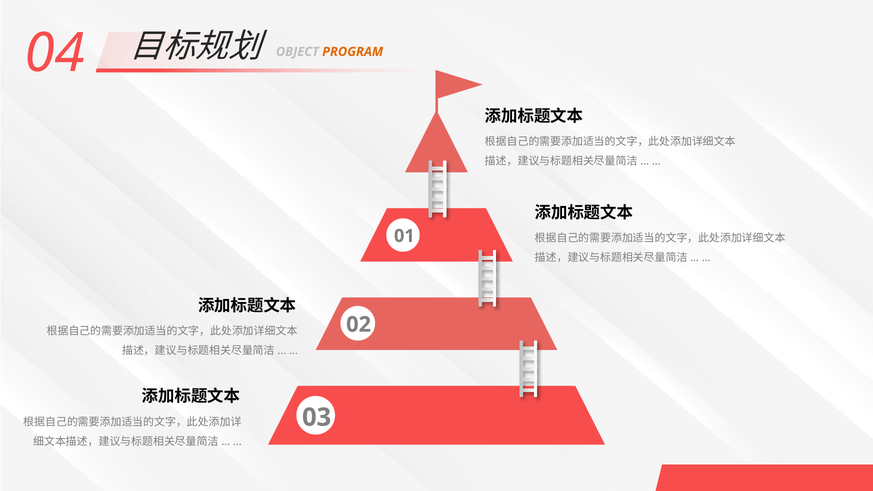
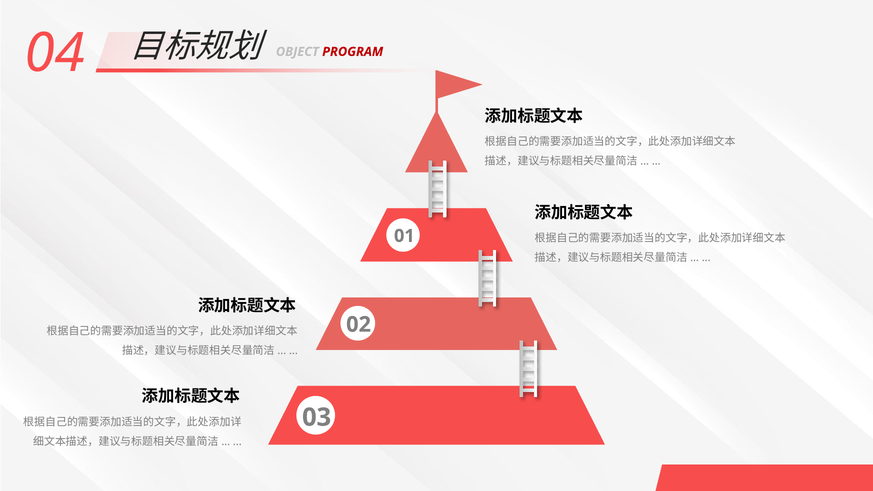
PROGRAM colour: orange -> red
